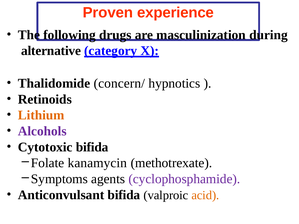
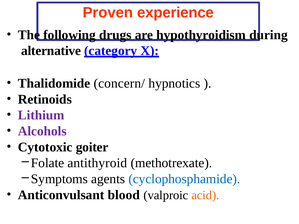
masculinization: masculinization -> hypothyroidism
Lithium colour: orange -> purple
Cytotoxic bifida: bifida -> goiter
kanamycin: kanamycin -> antithyroid
cyclophosphamide colour: purple -> blue
Anticonvulsant bifida: bifida -> blood
